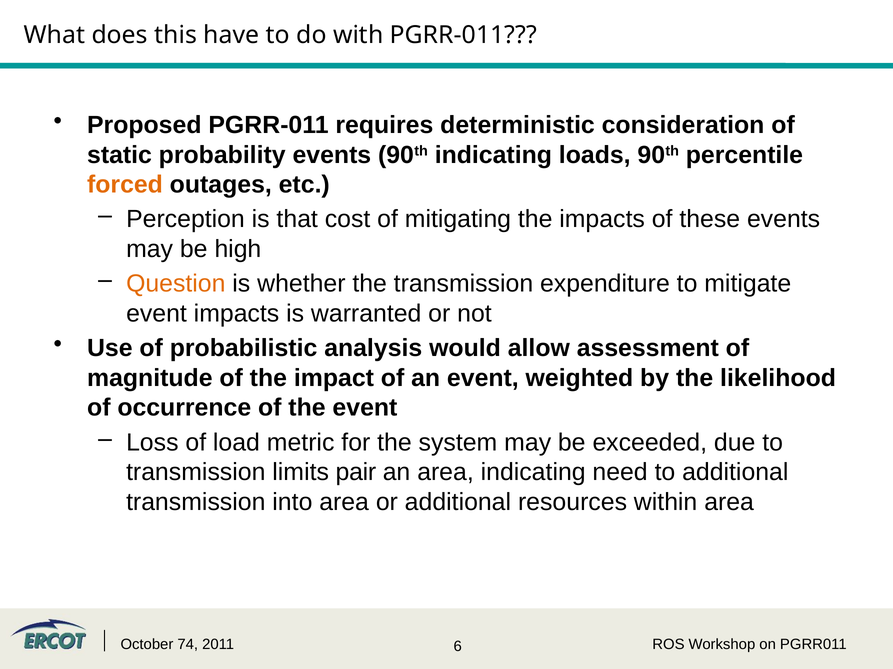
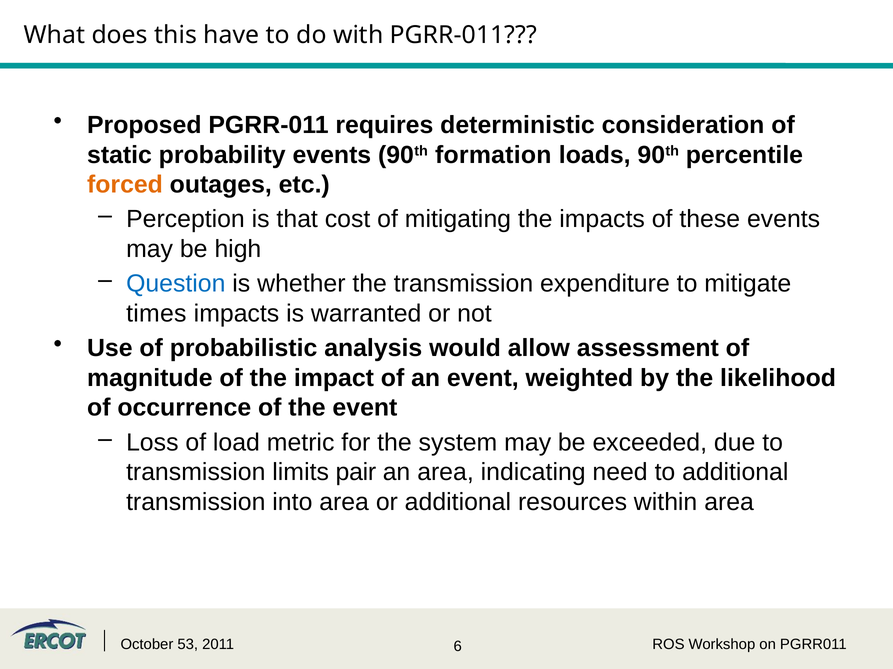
90th indicating: indicating -> formation
Question colour: orange -> blue
event at (156, 314): event -> times
74: 74 -> 53
